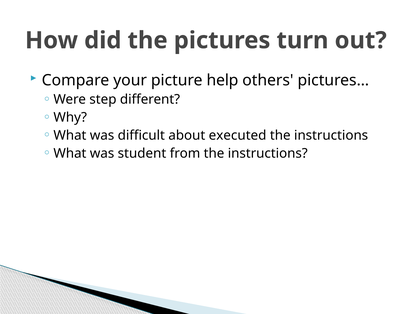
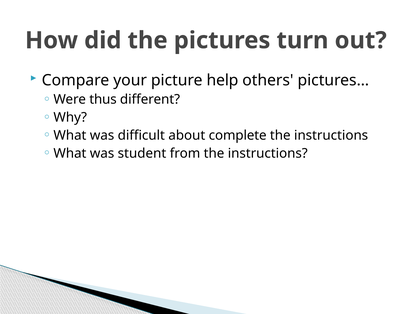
step: step -> thus
executed: executed -> complete
